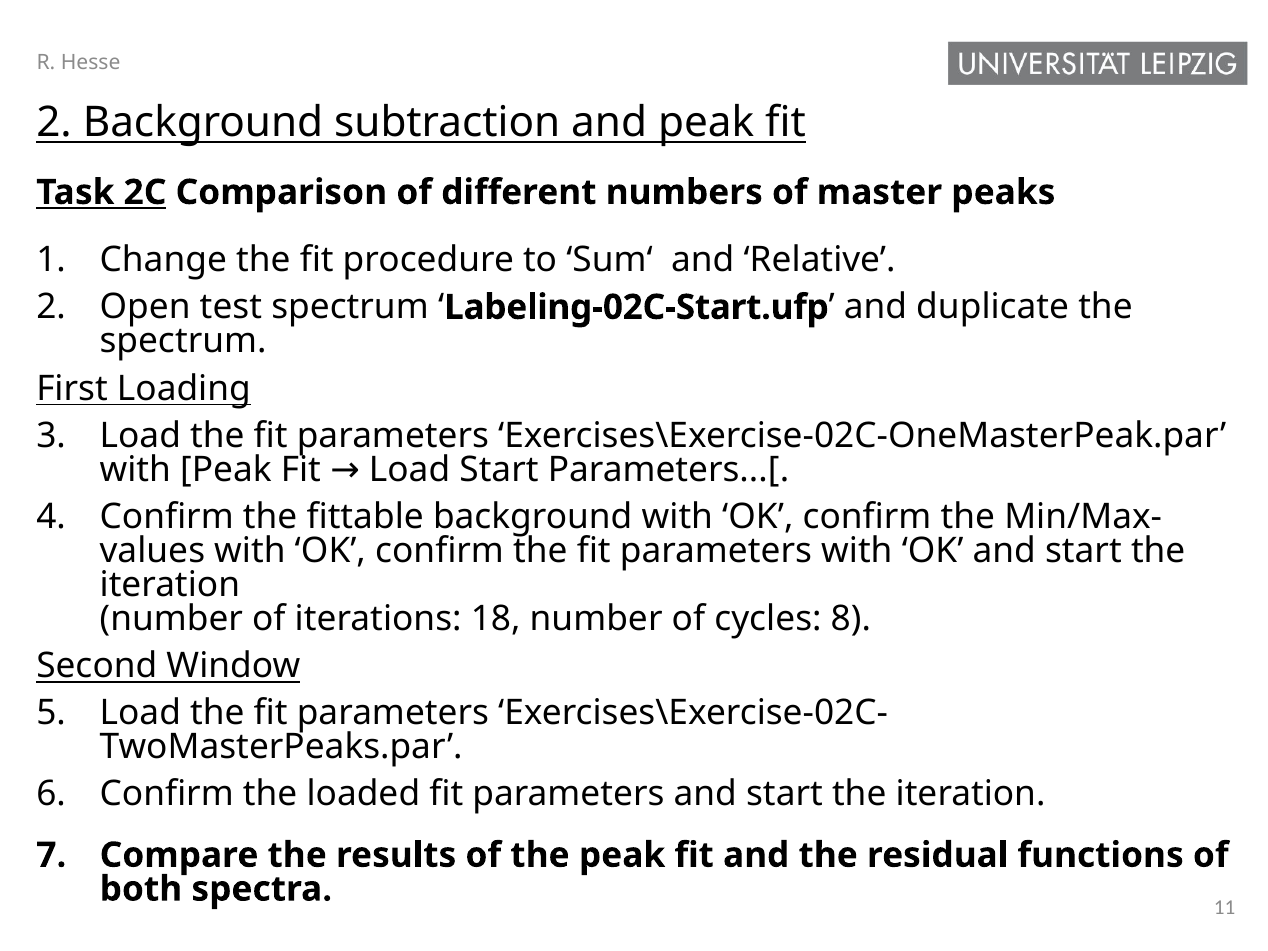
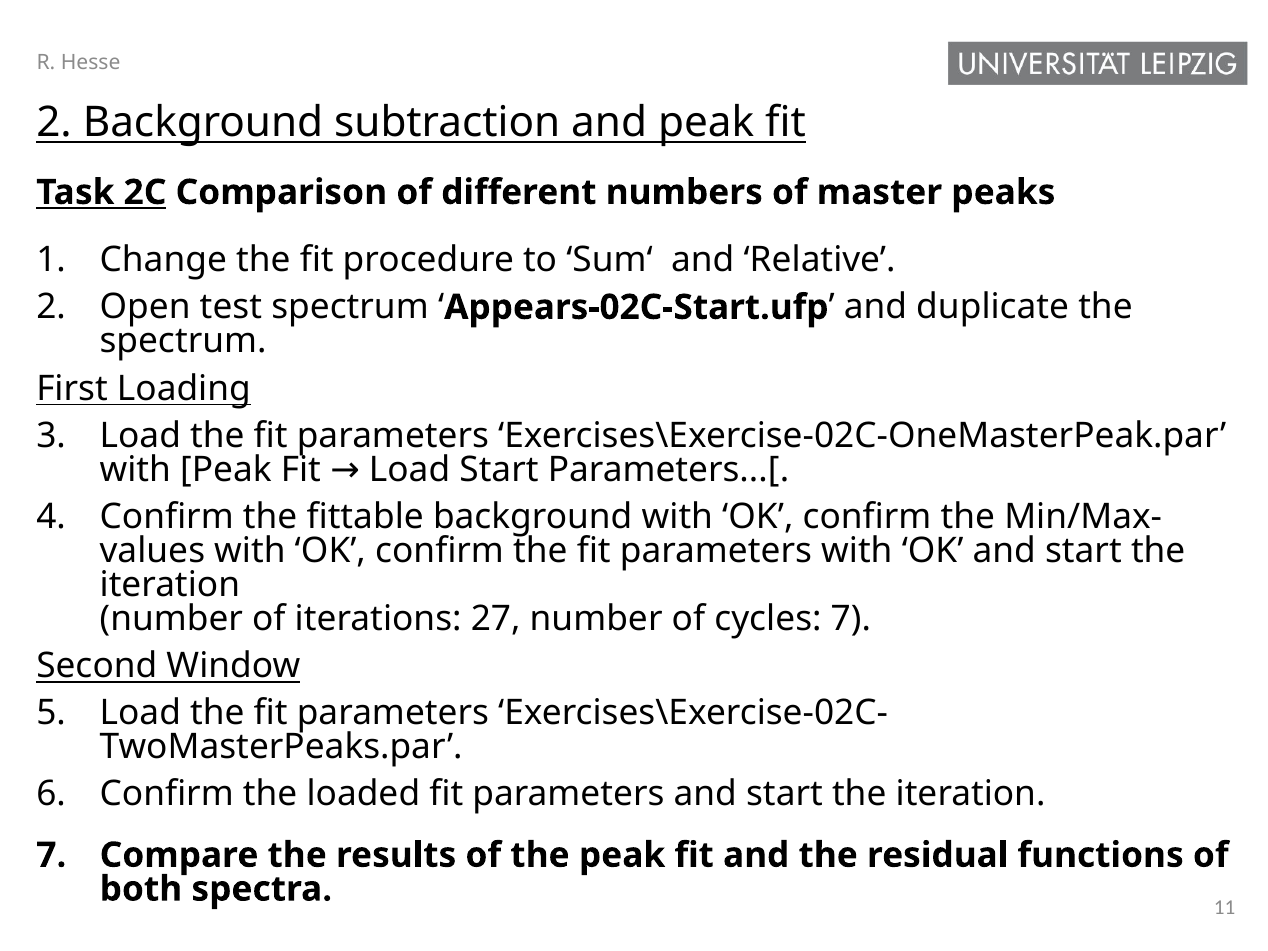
Labeling-02C-Start.ufp: Labeling-02C-Start.ufp -> Appears-02C-Start.ufp
18: 18 -> 27
cycles 8: 8 -> 7
